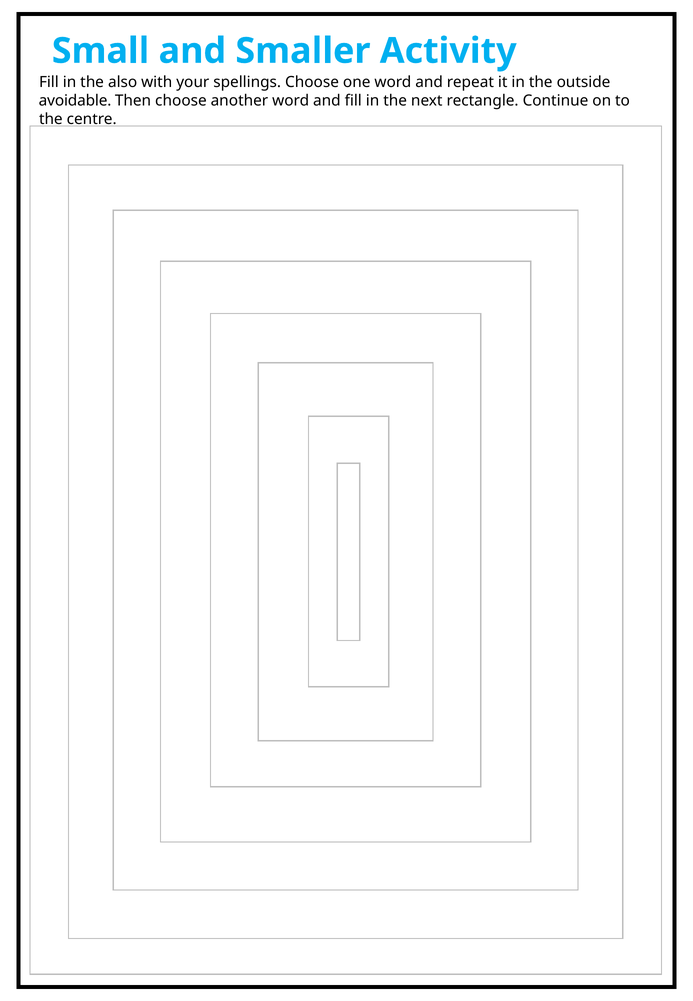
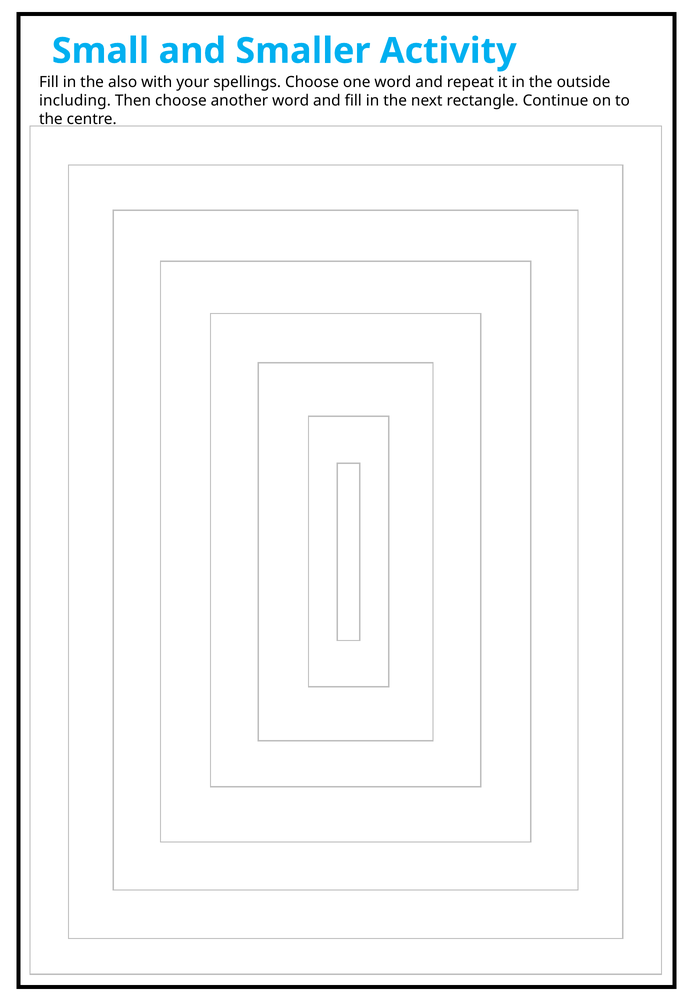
avoidable: avoidable -> including
